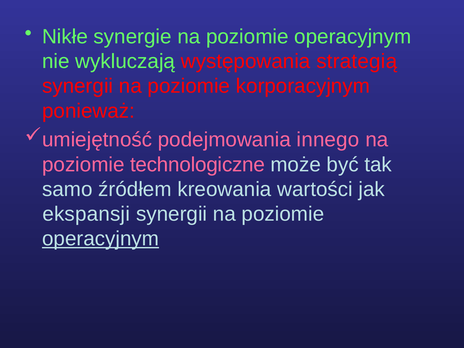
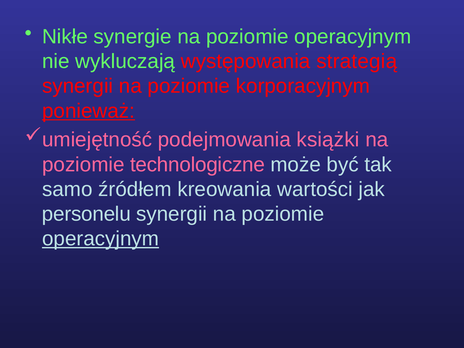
ponieważ underline: none -> present
innego: innego -> książki
ekspansji: ekspansji -> personelu
